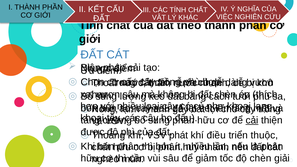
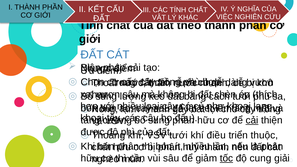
phát at (179, 135): phát -> tưới
tốc underline: none -> present
độ chèn: chèn -> cung
